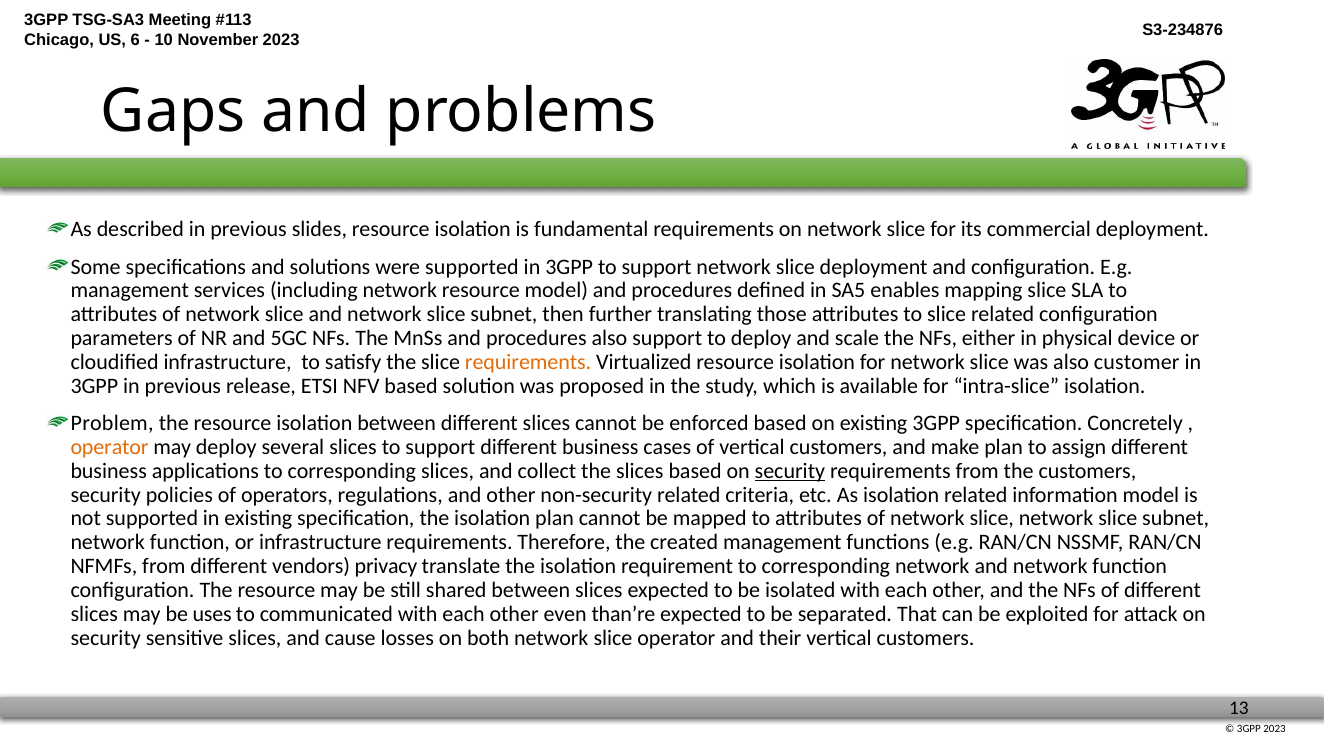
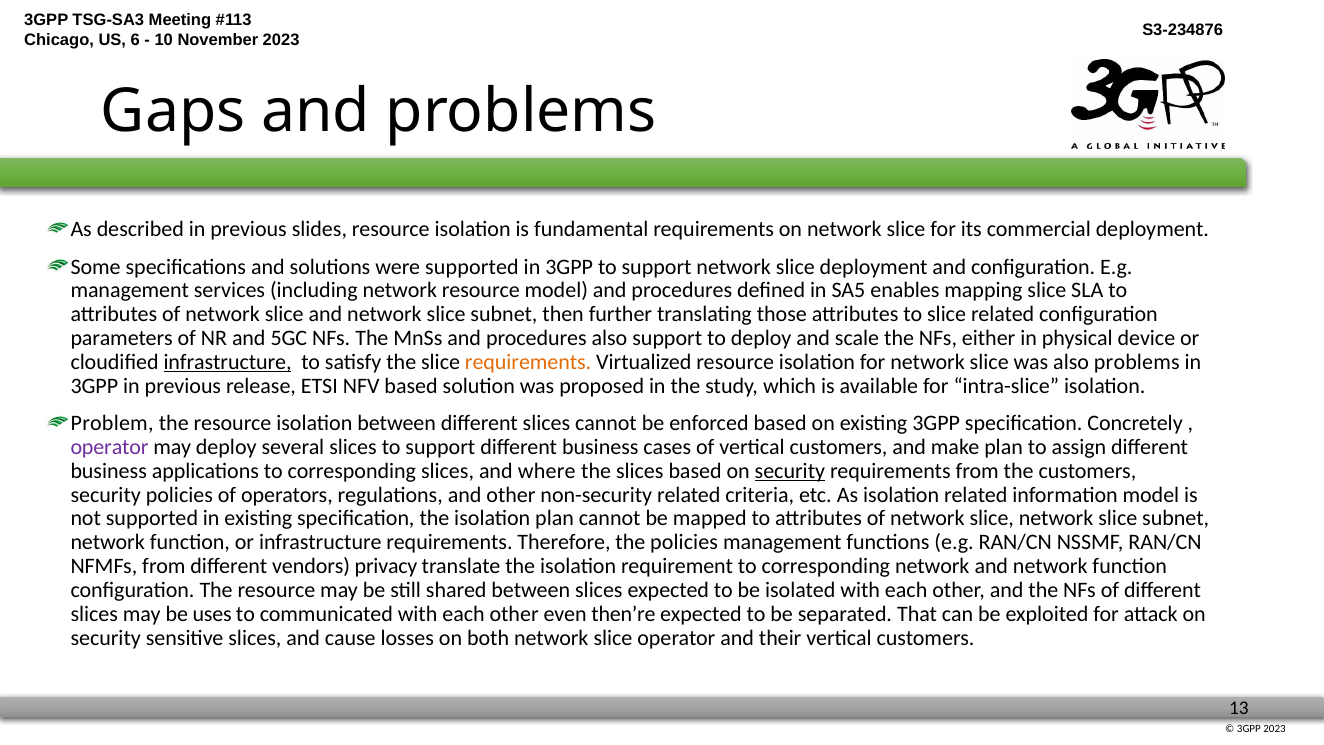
infrastructure at (228, 362) underline: none -> present
also customer: customer -> problems
operator at (110, 447) colour: orange -> purple
collect: collect -> where
the created: created -> policies
than’re: than’re -> then’re
